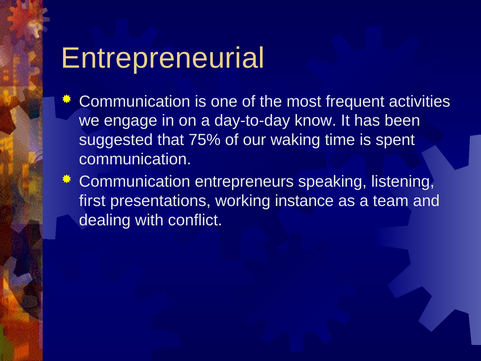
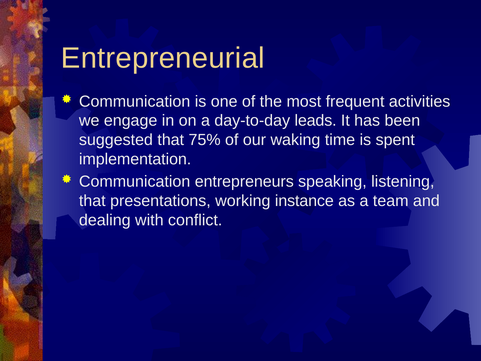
know: know -> leads
communication at (135, 159): communication -> implementation
first at (92, 201): first -> that
